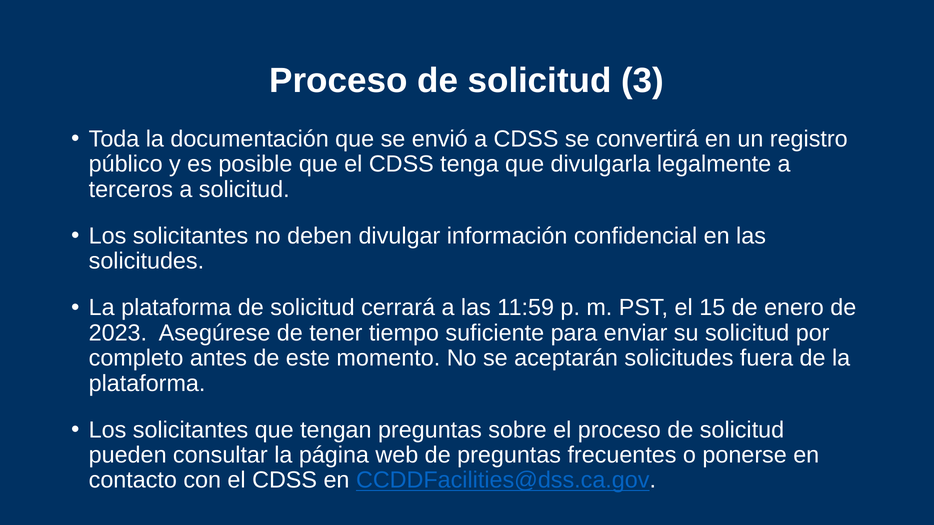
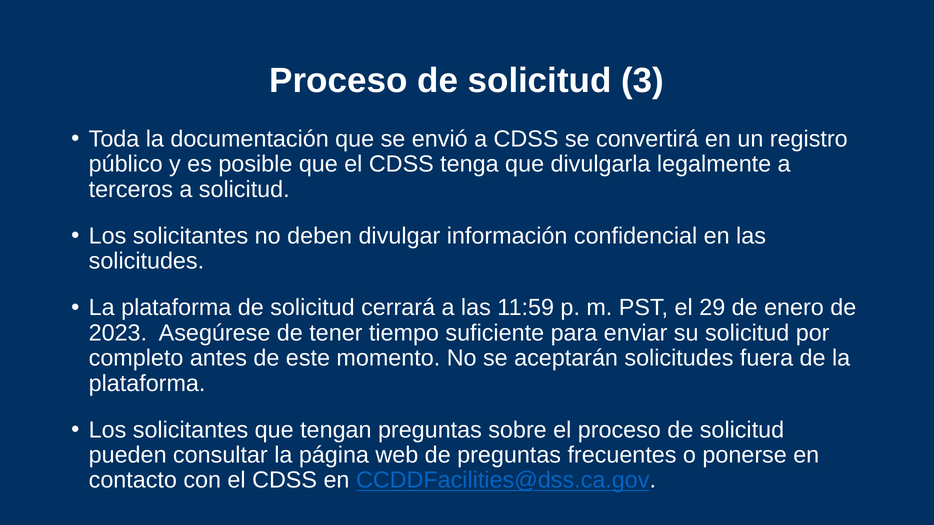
15: 15 -> 29
